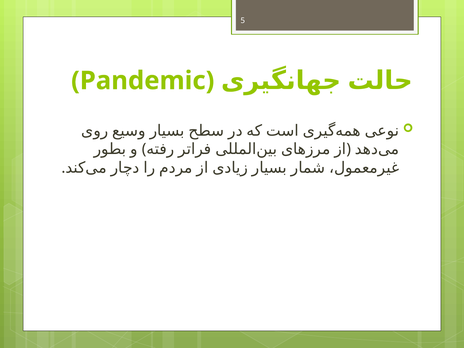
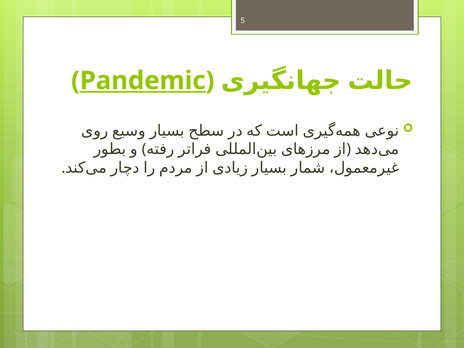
Pandemic underline: none -> present
